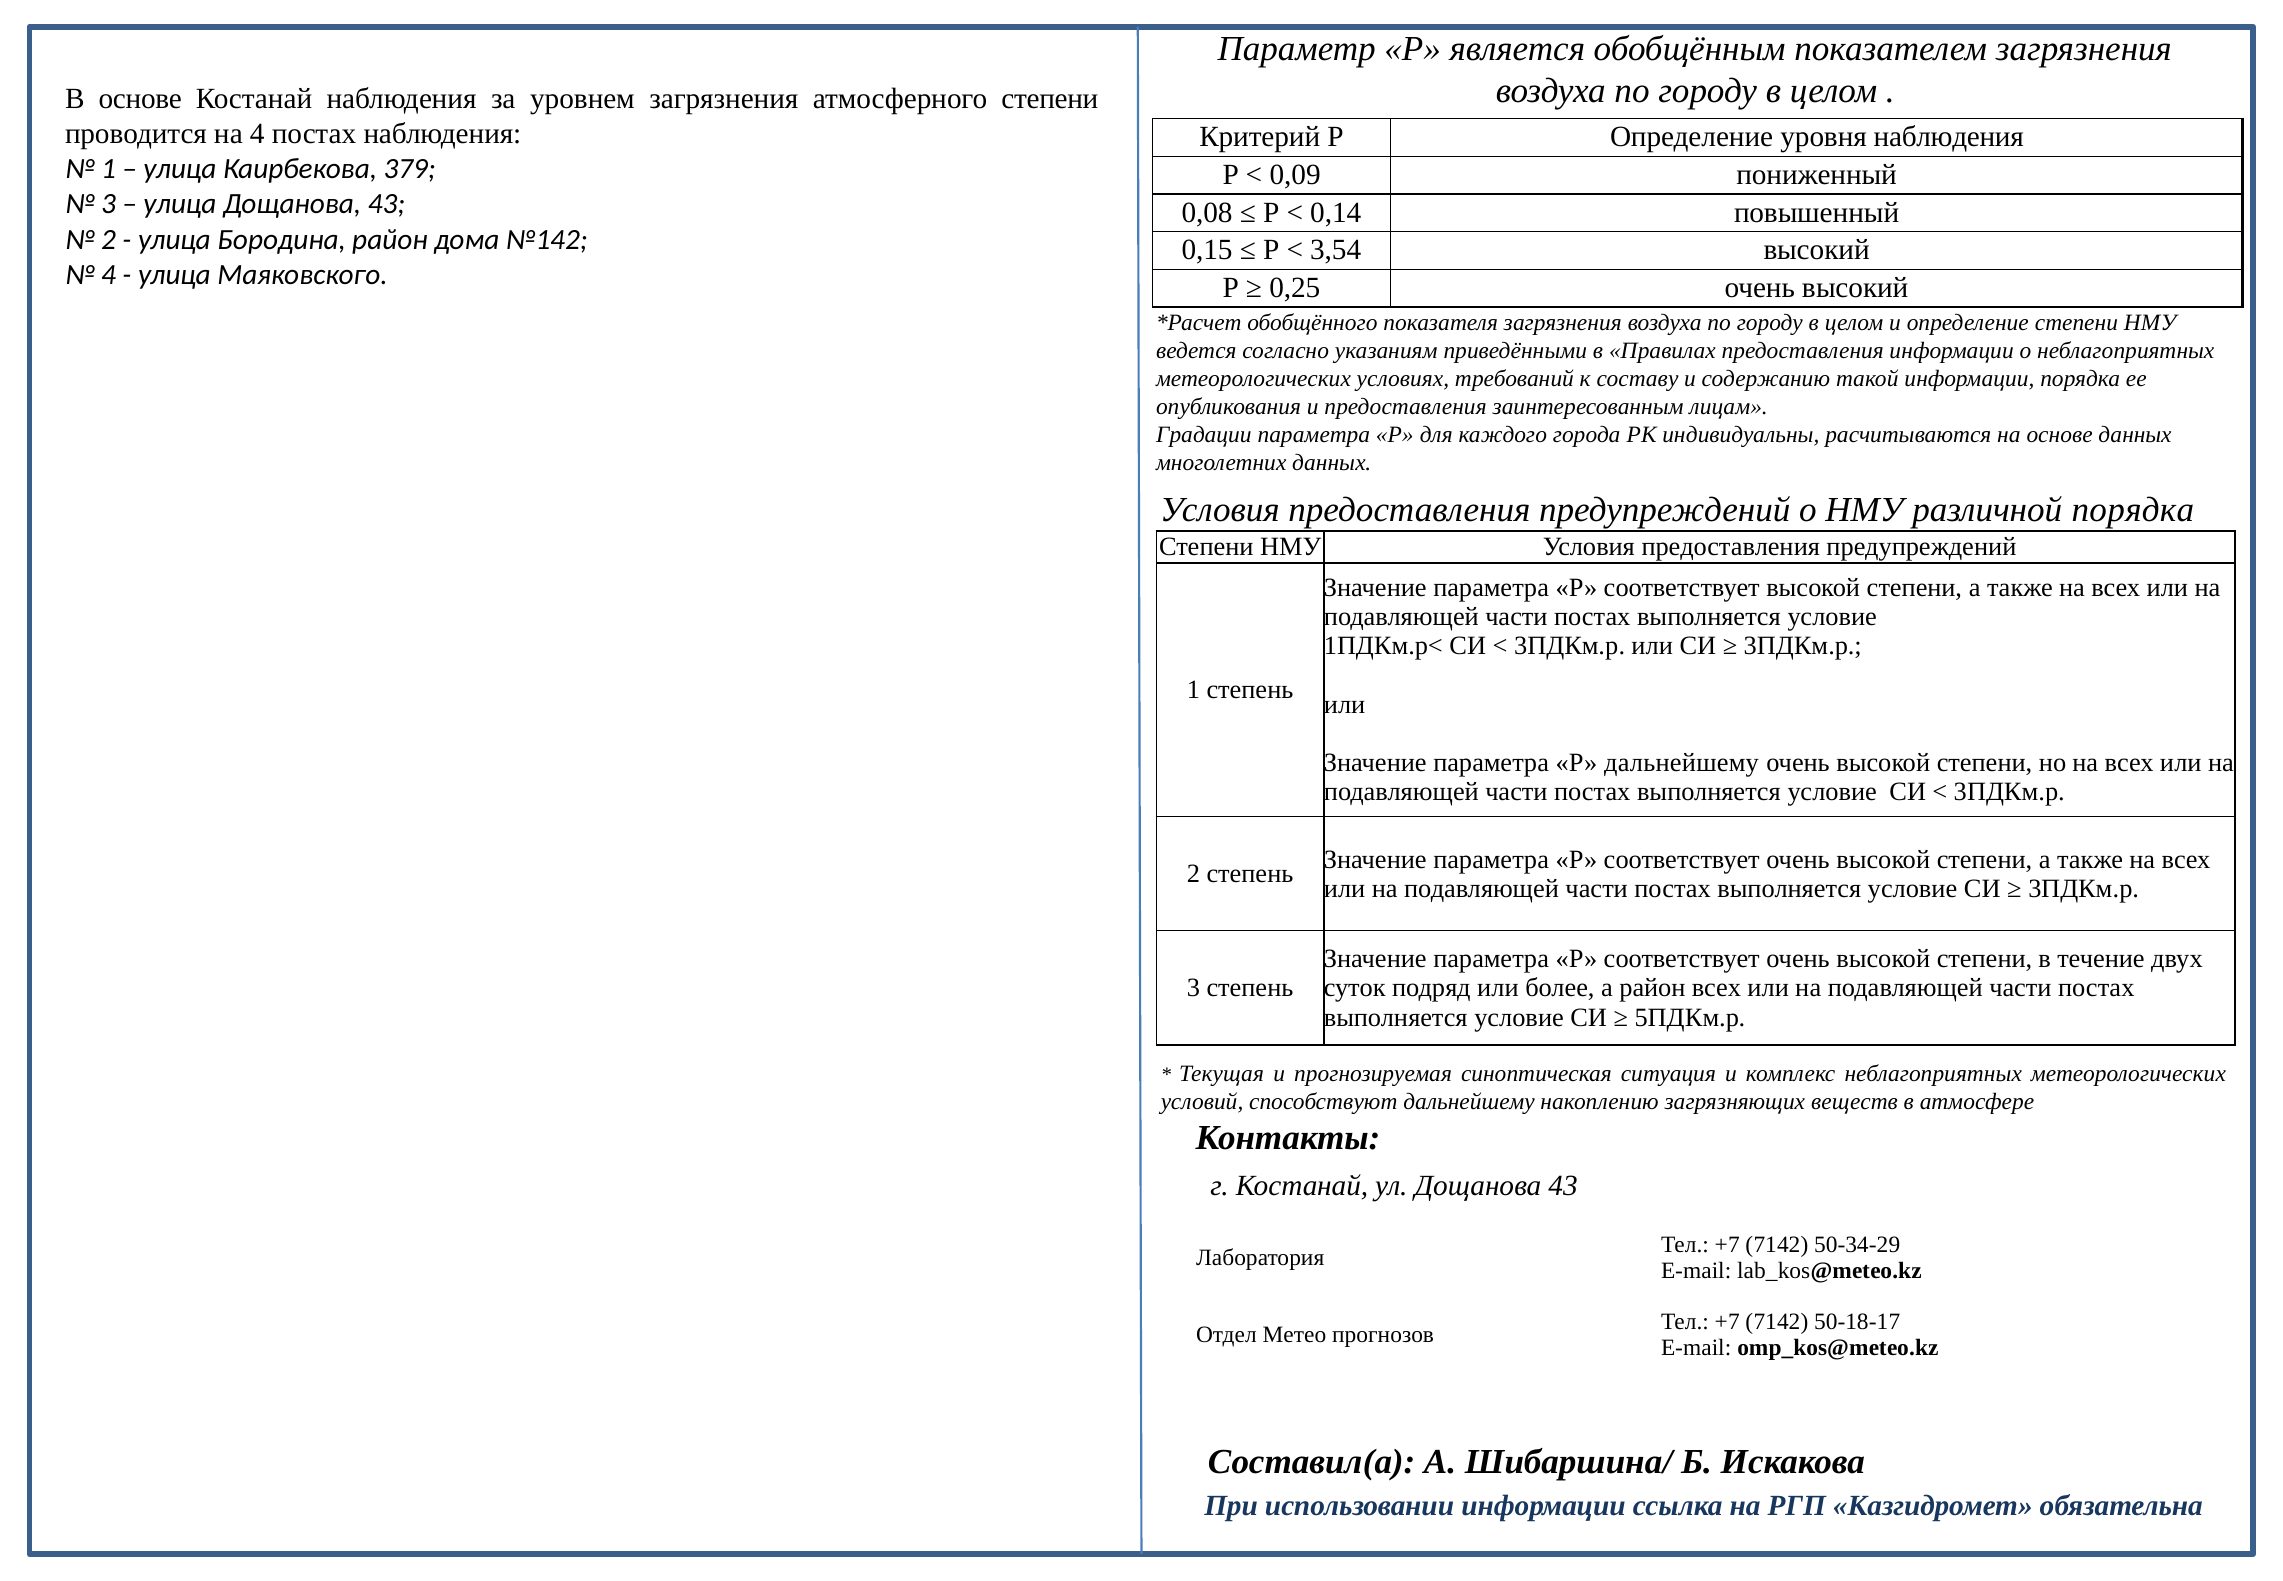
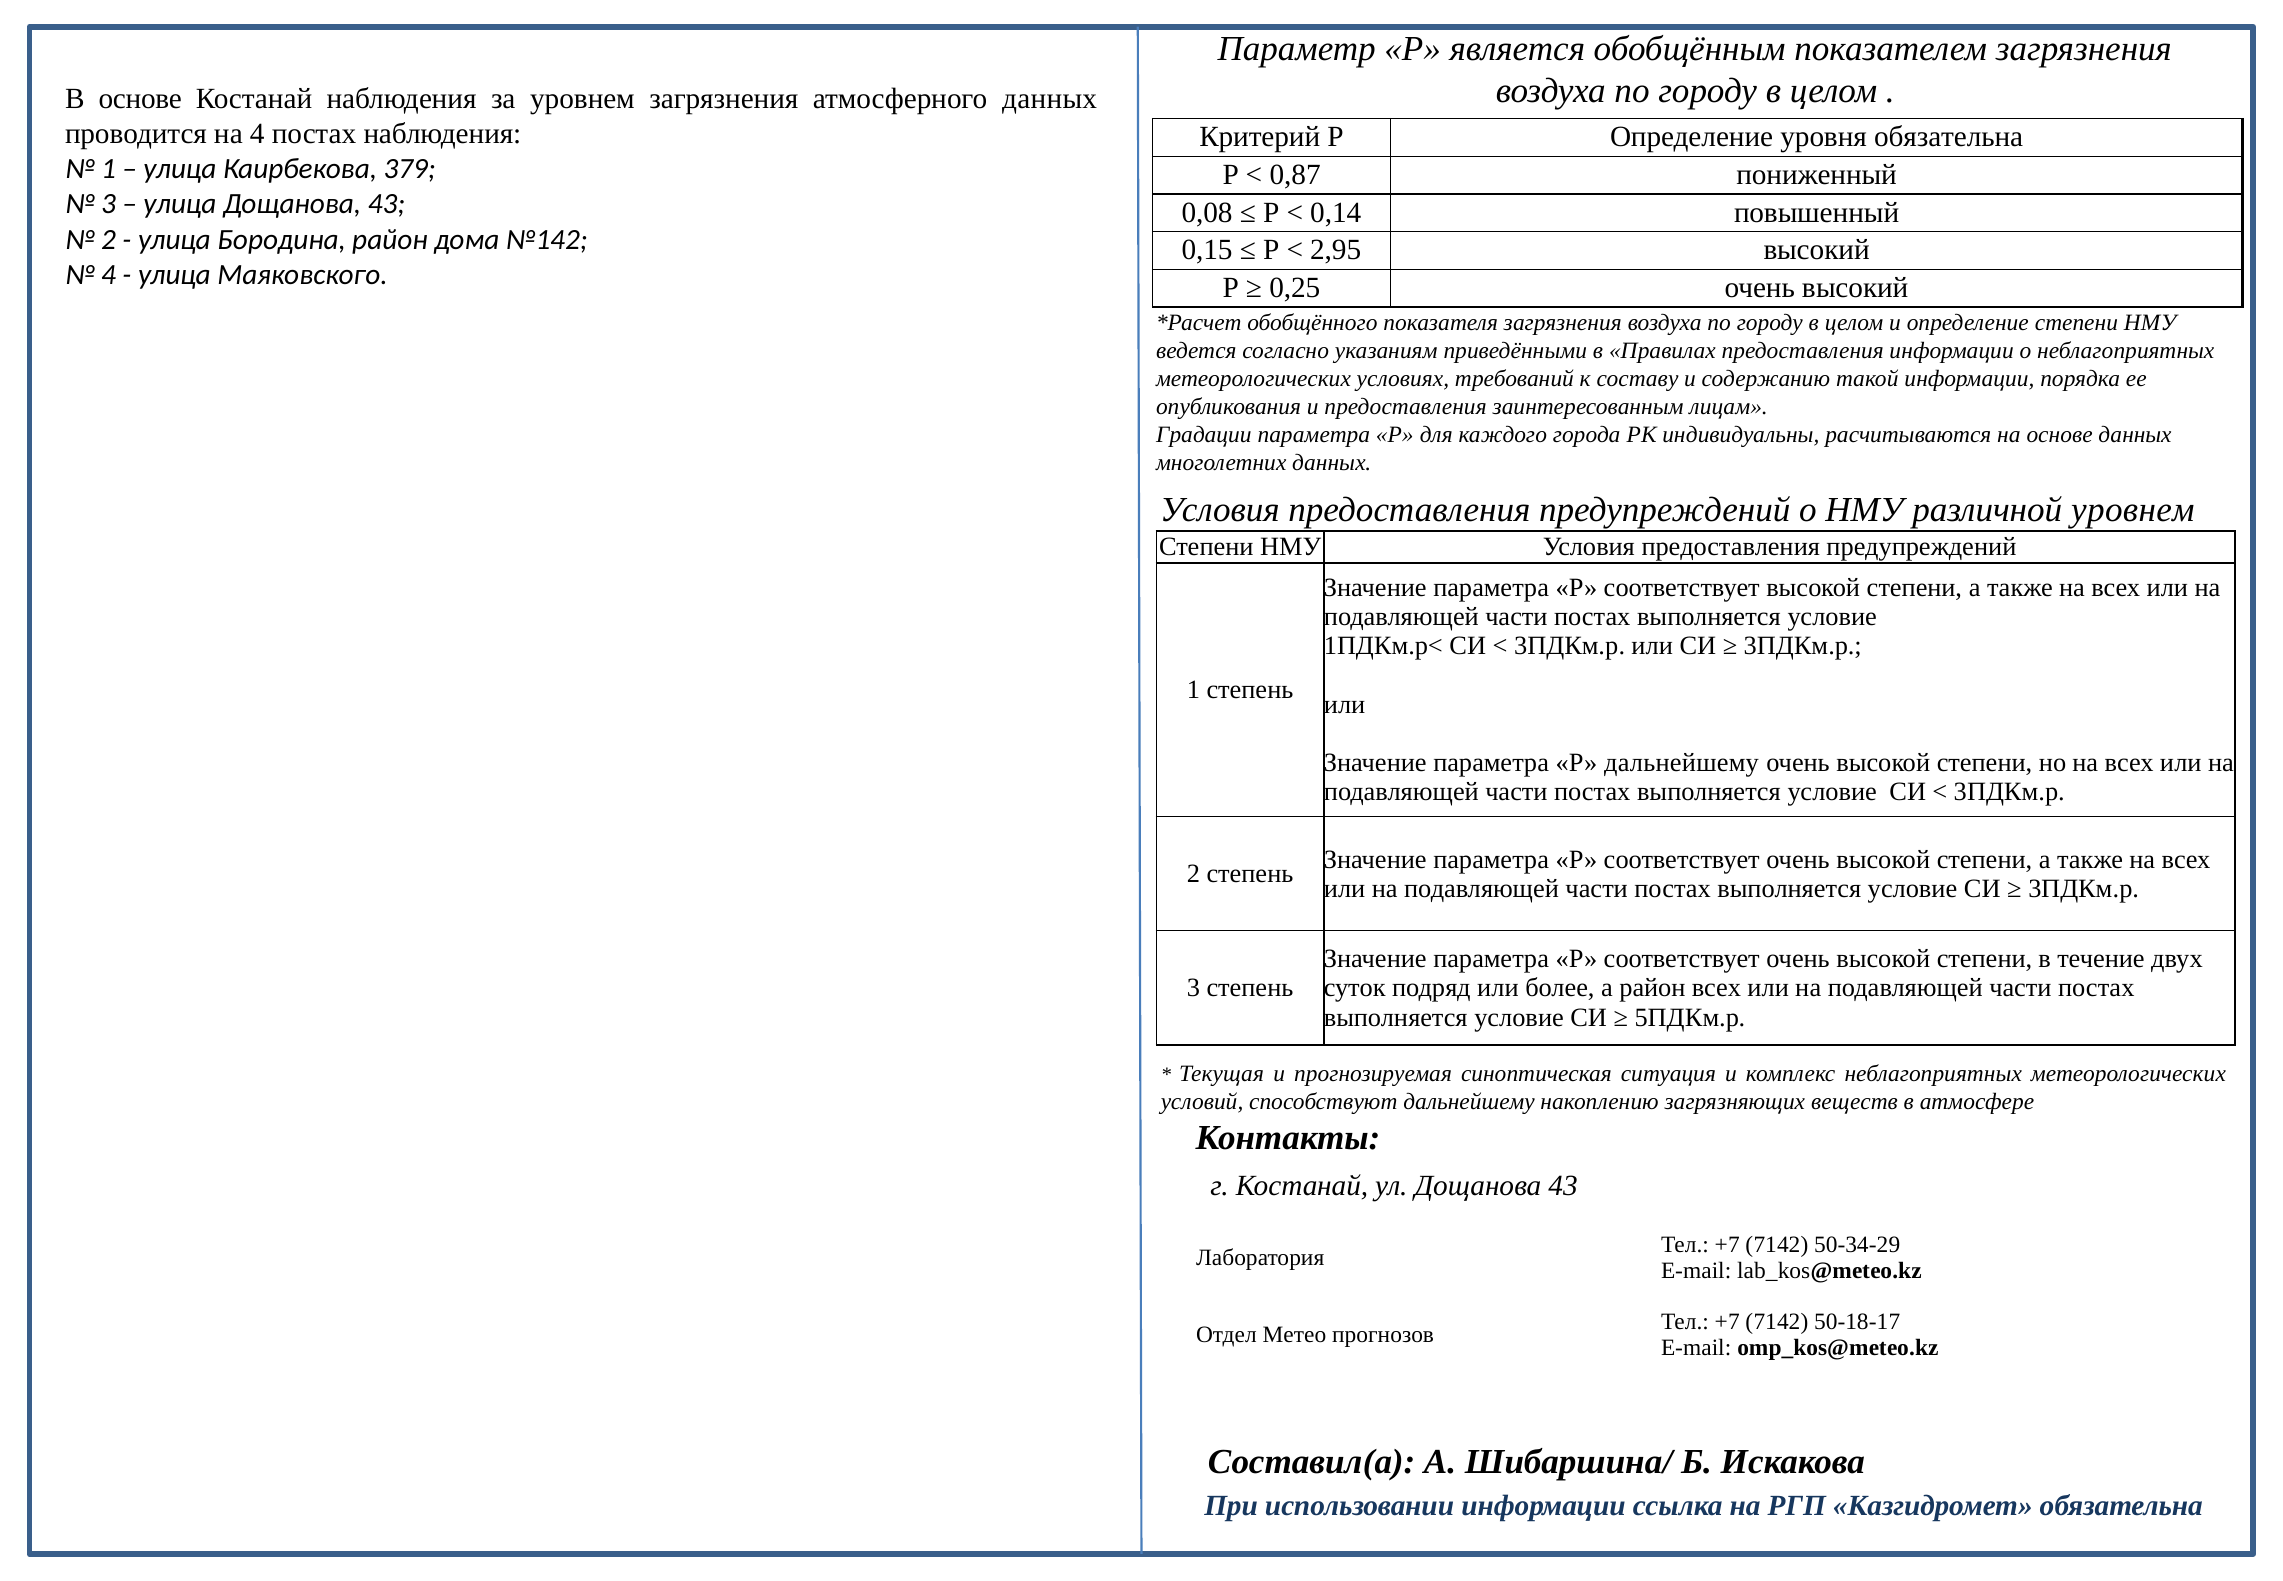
атмосферного степени: степени -> данных
уровня наблюдения: наблюдения -> обязательна
0,09: 0,09 -> 0,87
3,54: 3,54 -> 2,95
различной порядка: порядка -> уровнем
